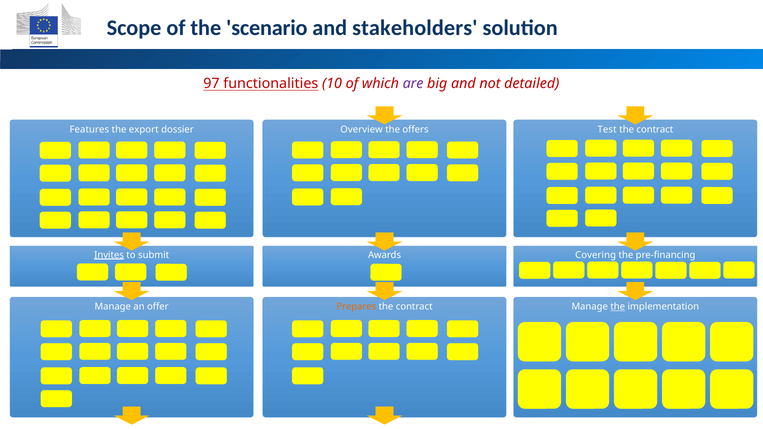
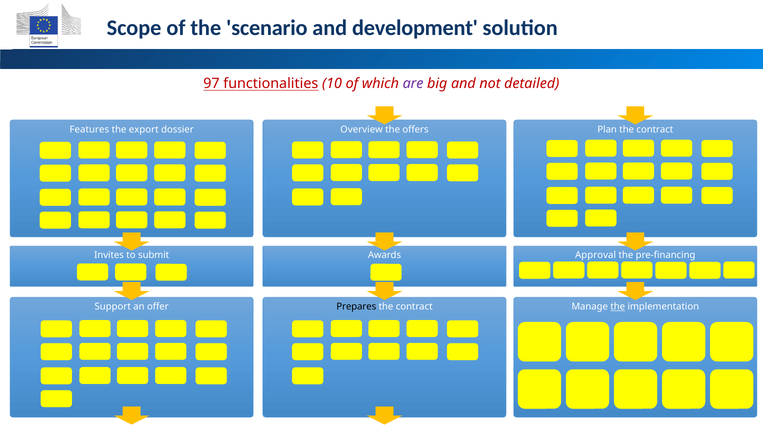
stakeholders: stakeholders -> development
Test: Test -> Plan
Invites underline: present -> none
Covering: Covering -> Approval
Manage at (113, 307): Manage -> Support
Prepares colour: orange -> black
